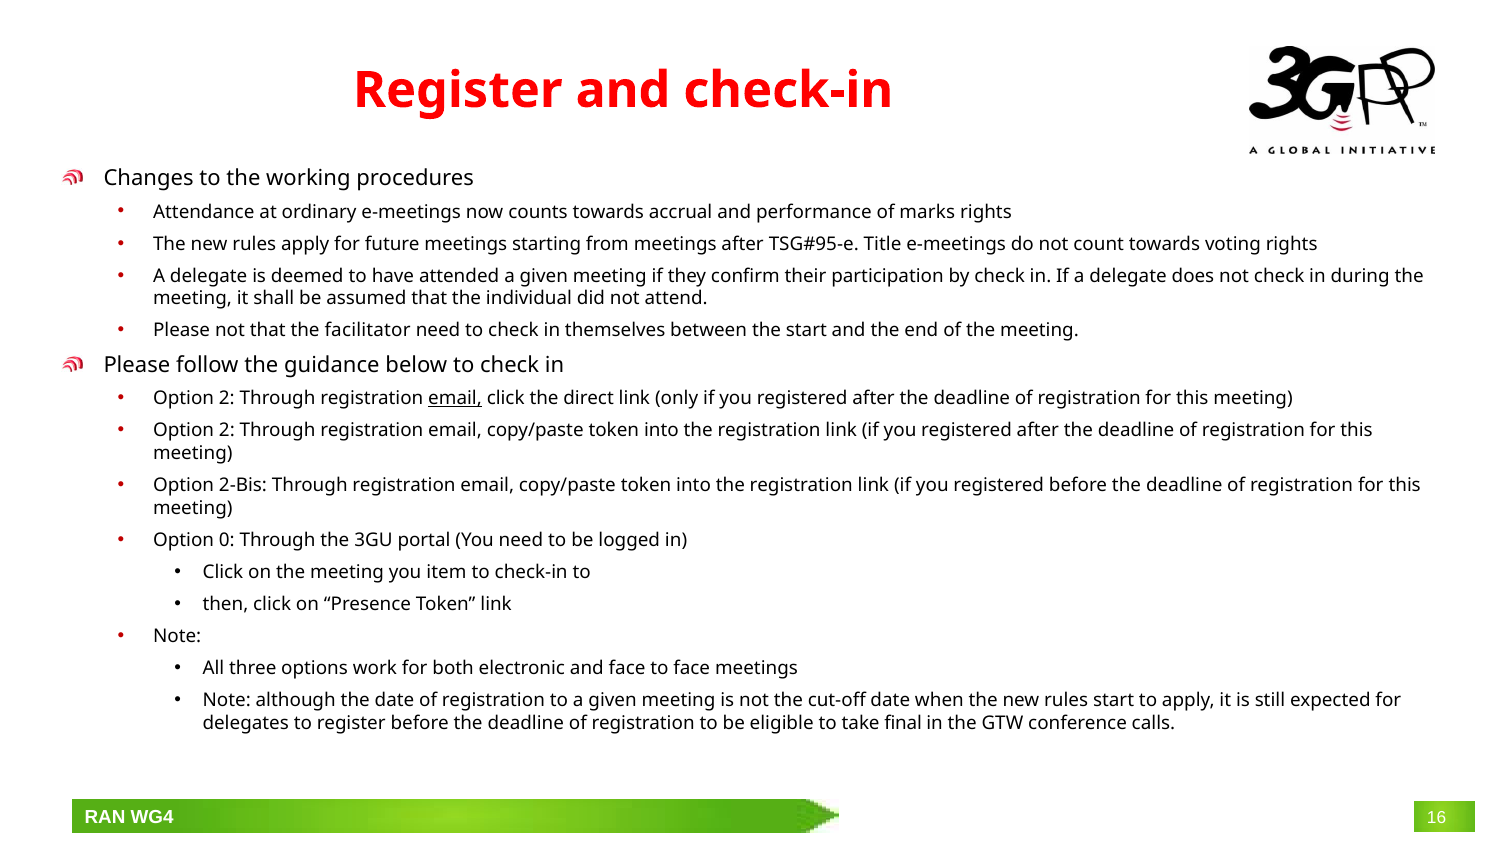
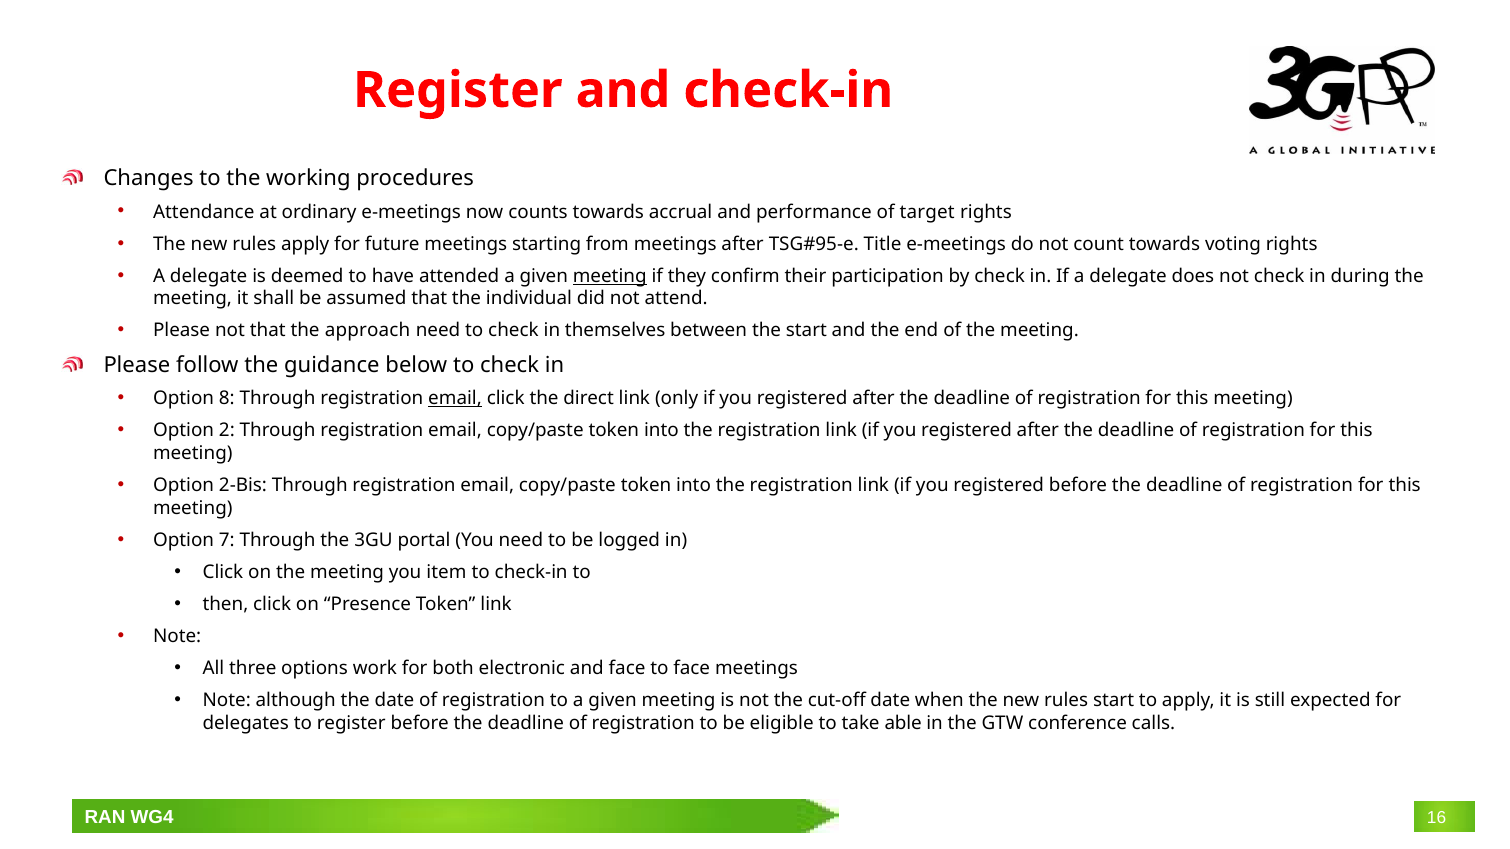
marks: marks -> target
meeting at (610, 276) underline: none -> present
facilitator: facilitator -> approach
2 at (227, 399): 2 -> 8
0: 0 -> 7
final: final -> able
